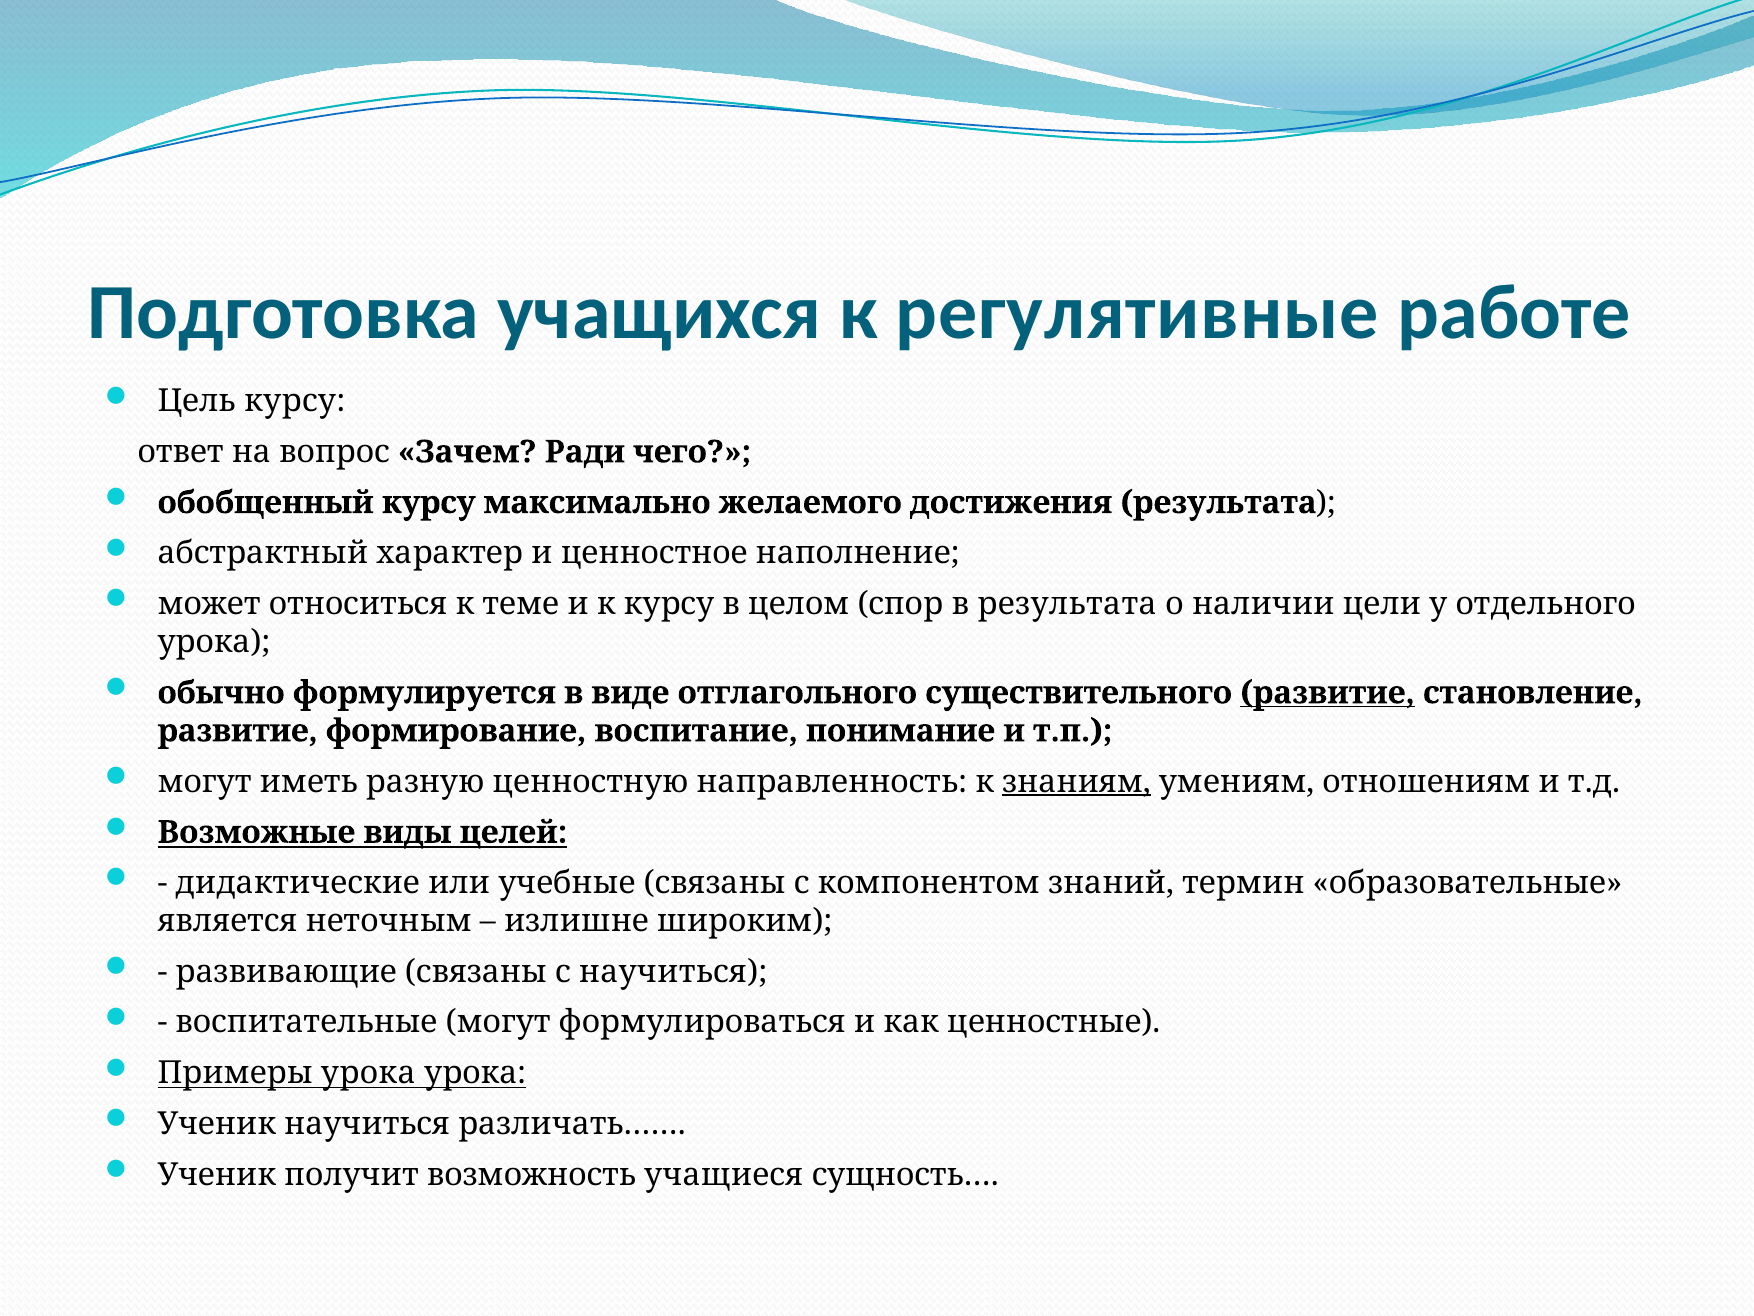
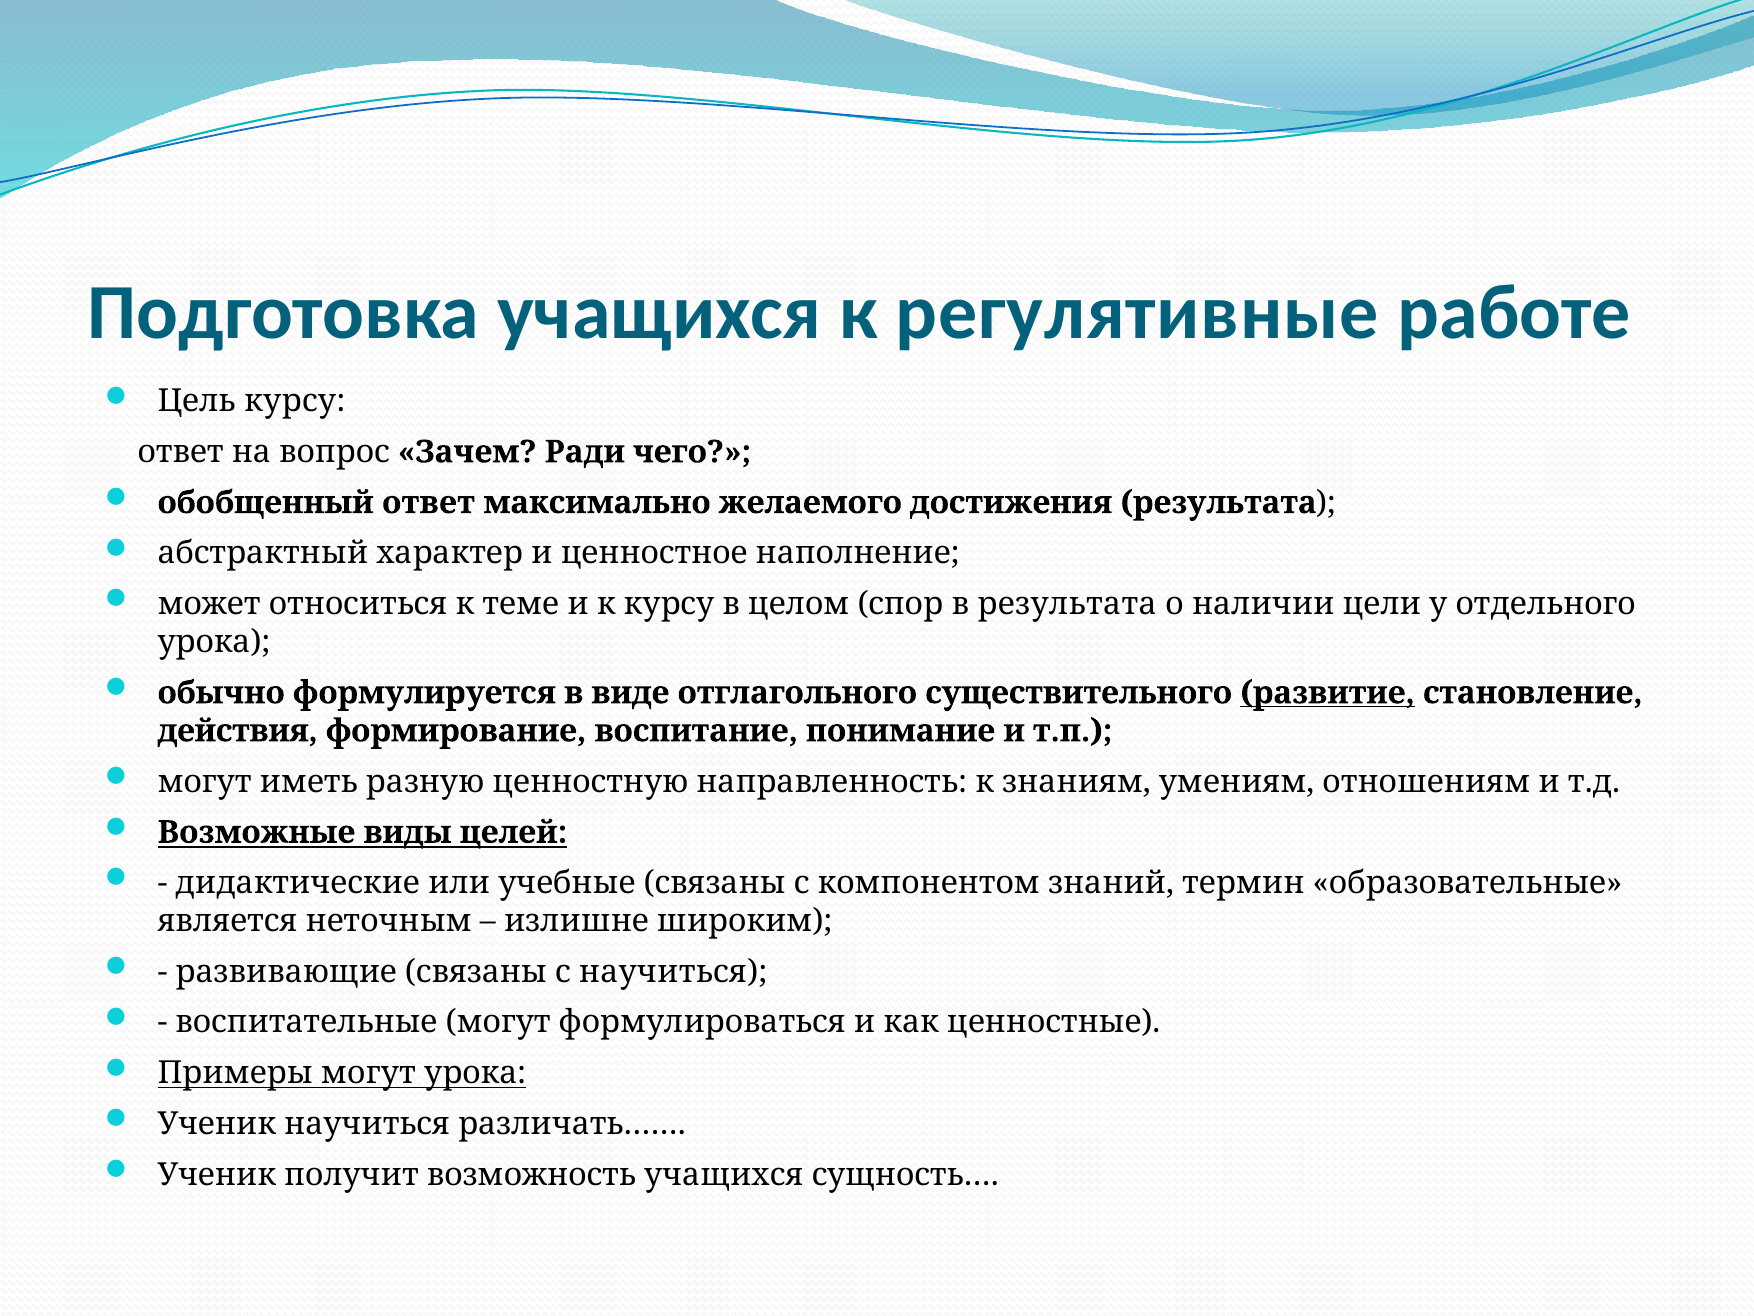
обобщенный курсу: курсу -> ответ
развитие at (238, 731): развитие -> действия
знаниям underline: present -> none
Примеры урока: урока -> могут
возможность учащиеся: учащиеся -> учащихся
